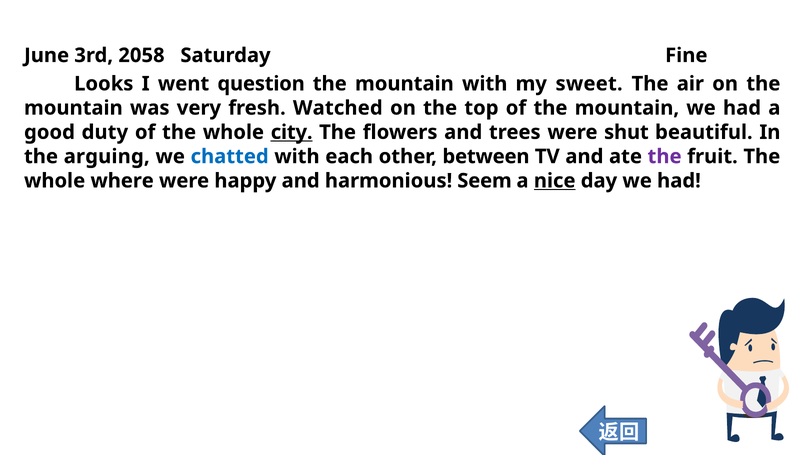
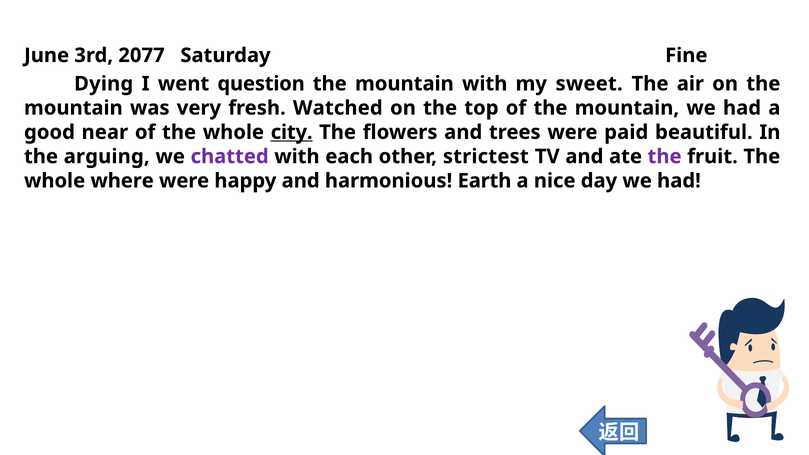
2058: 2058 -> 2077
Looks: Looks -> Dying
duty: duty -> near
shut: shut -> paid
chatted colour: blue -> purple
between: between -> strictest
Seem: Seem -> Earth
nice underline: present -> none
